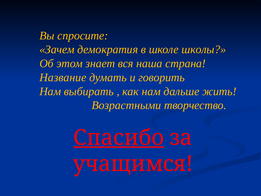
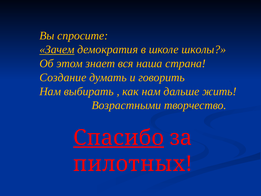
Зачем underline: none -> present
Название: Название -> Создание
учащимся: учащимся -> пилотных
